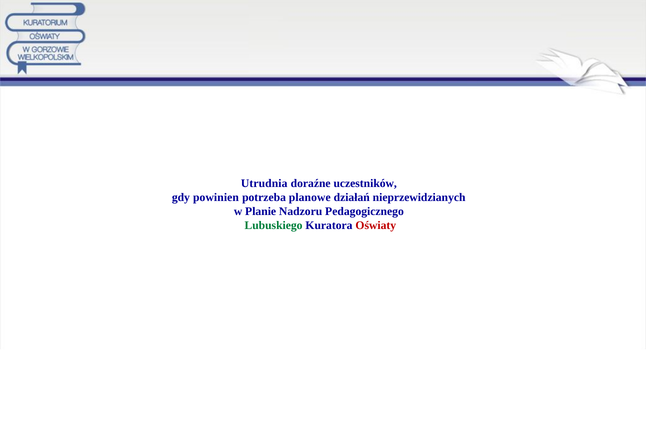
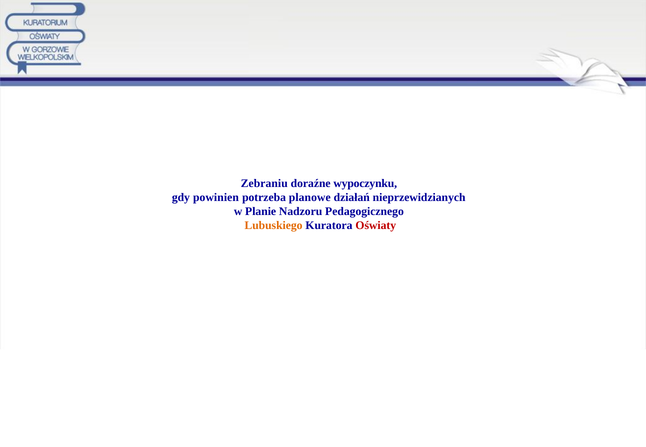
Utrudnia: Utrudnia -> Zebraniu
uczestników: uczestników -> wypoczynku
Lubuskiego colour: green -> orange
